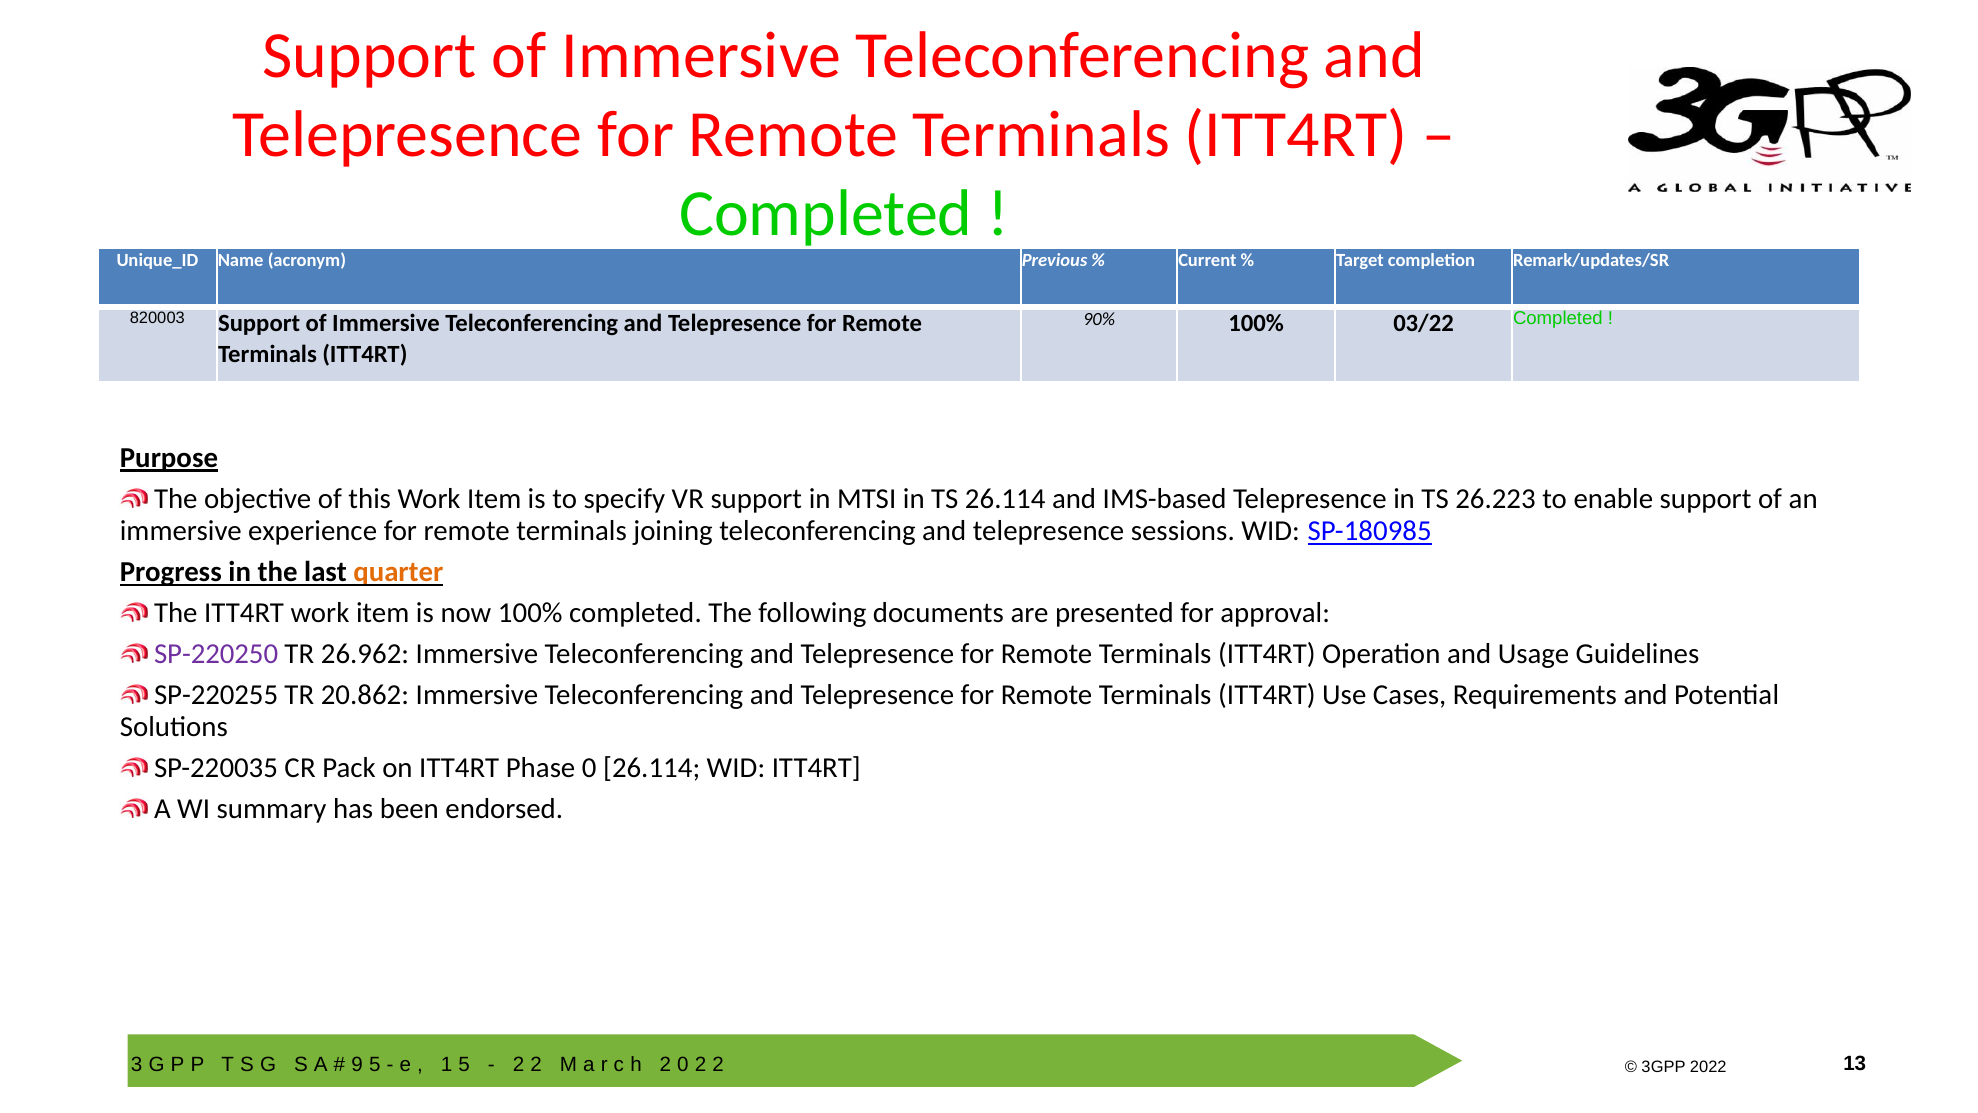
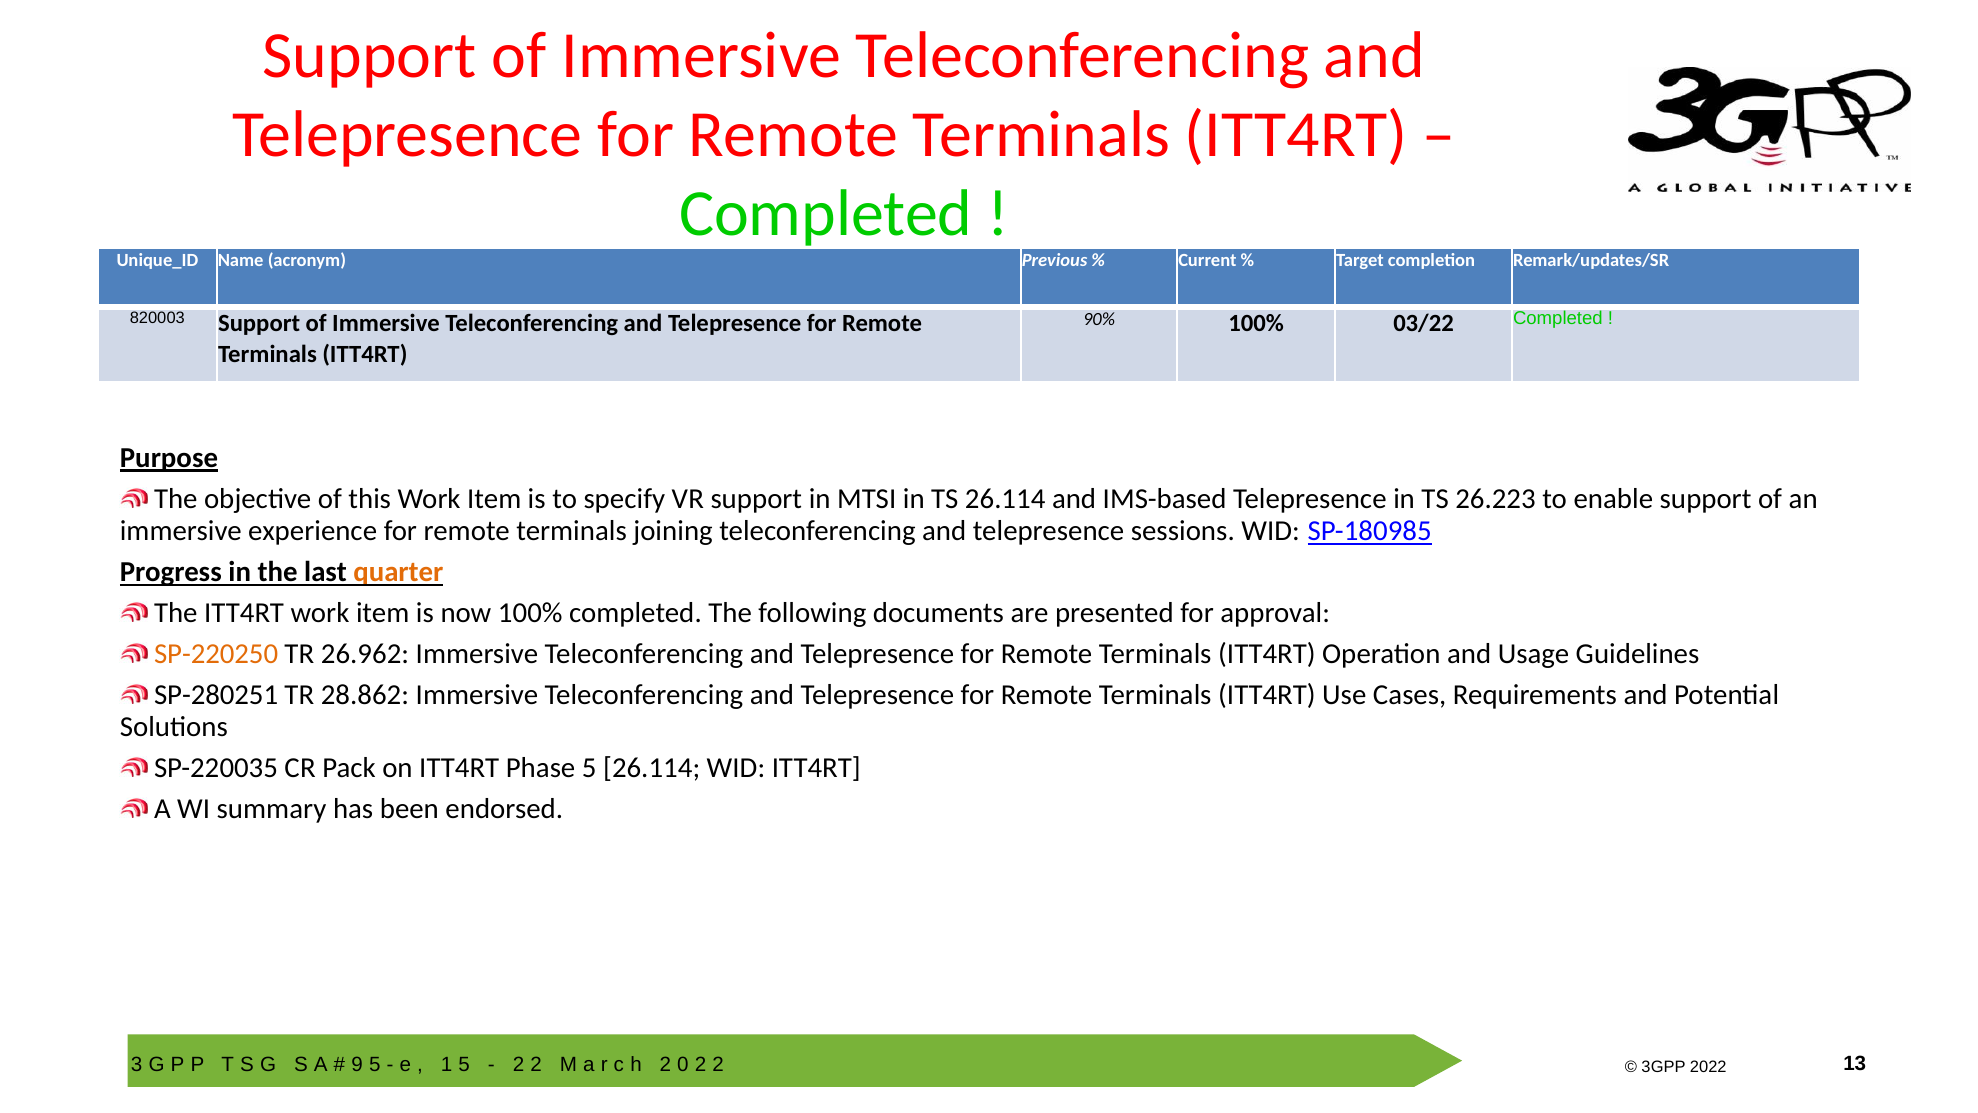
SP-220250 colour: purple -> orange
SP-220255: SP-220255 -> SP-280251
20.862: 20.862 -> 28.862
Phase 0: 0 -> 5
